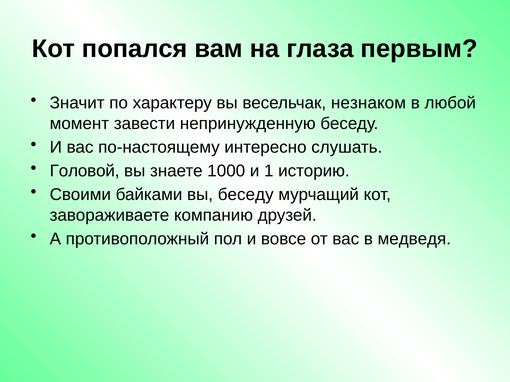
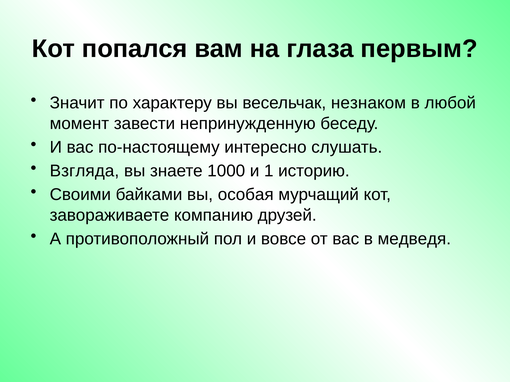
Головой: Головой -> Взгляда
вы беседу: беседу -> особая
